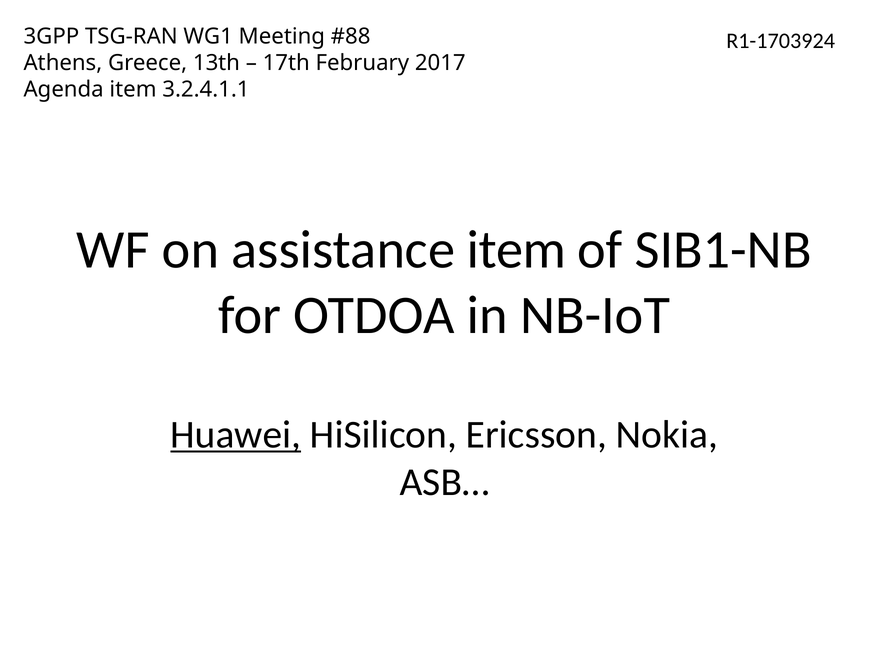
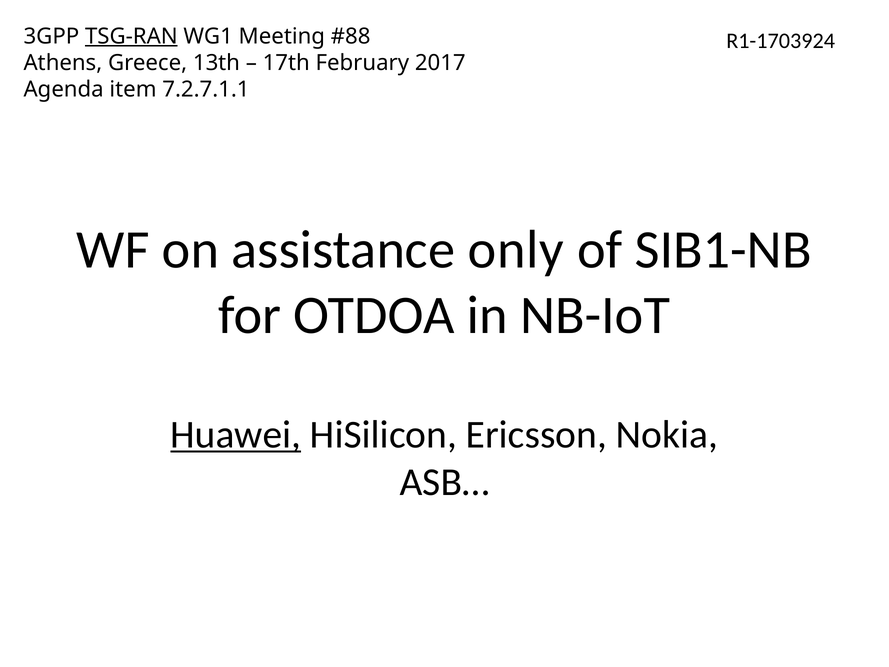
TSG-RAN underline: none -> present
3.2.4.1.1: 3.2.4.1.1 -> 7.2.7.1.1
assistance item: item -> only
